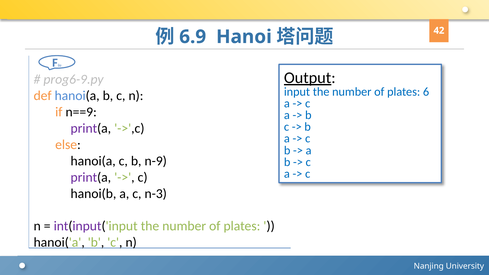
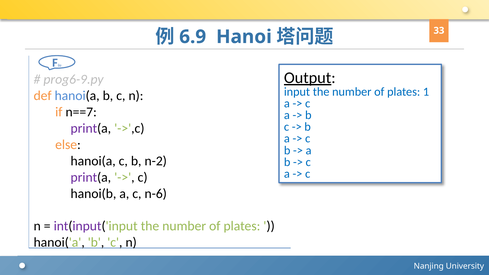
42: 42 -> 33
6: 6 -> 1
n==9: n==9 -> n==7
n-9: n-9 -> n-2
n-3: n-3 -> n-6
